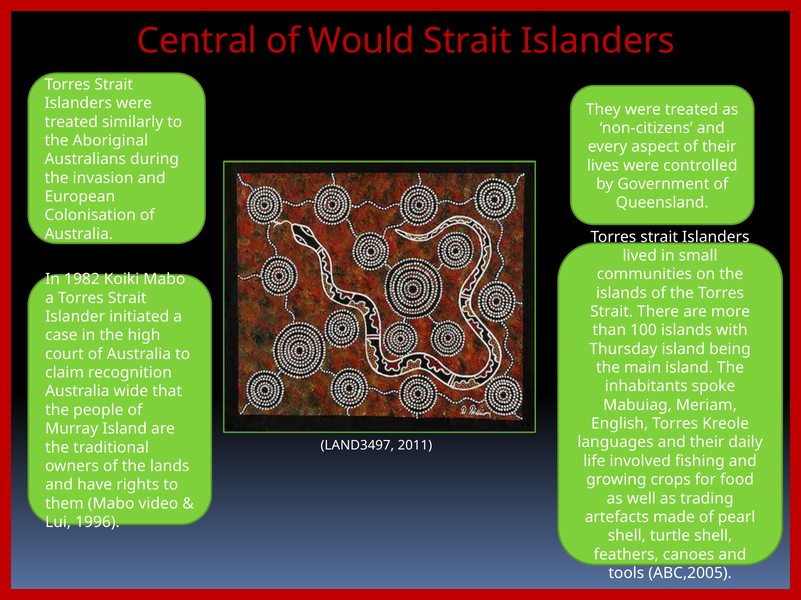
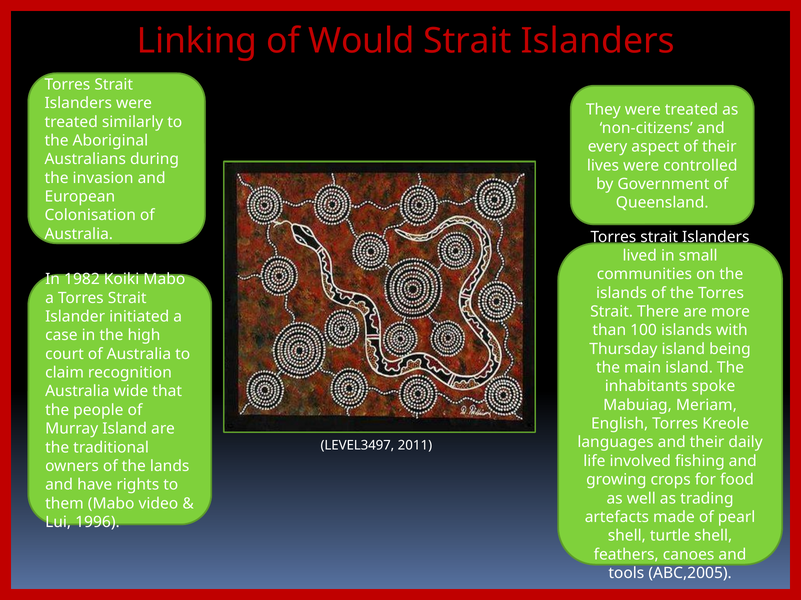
Central: Central -> Linking
LAND3497: LAND3497 -> LEVEL3497
